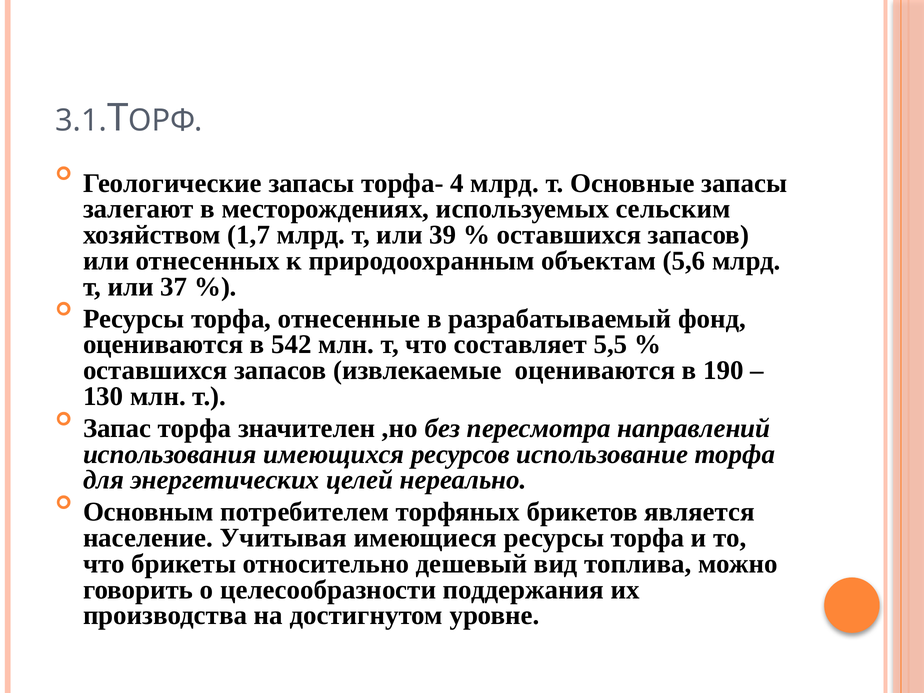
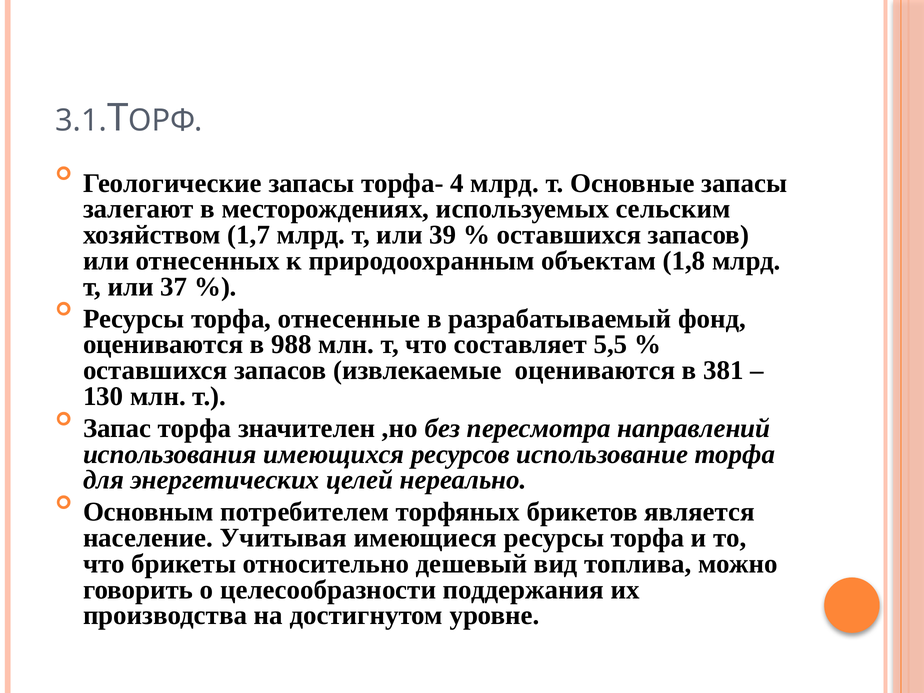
5,6: 5,6 -> 1,8
542: 542 -> 988
190: 190 -> 381
